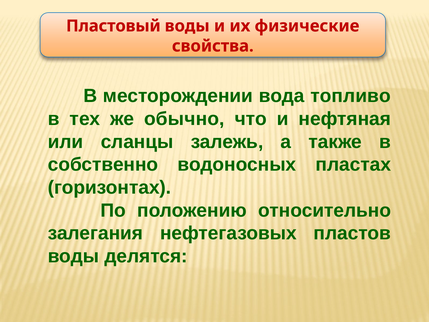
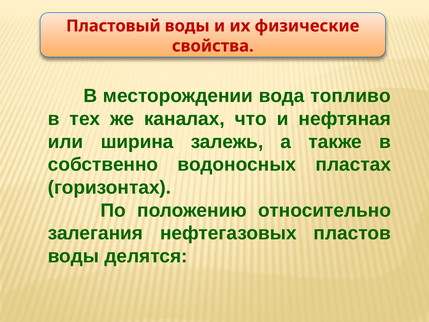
обычно: обычно -> каналах
сланцы: сланцы -> ширина
